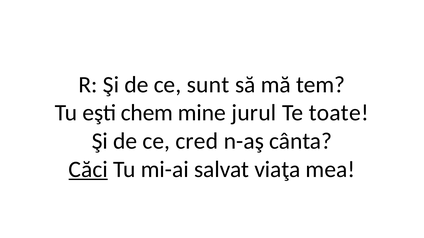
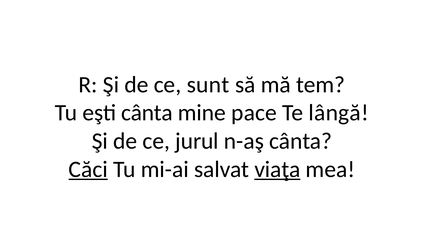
eşti chem: chem -> cânta
jurul: jurul -> pace
toate: toate -> lângă
cred: cred -> jurul
viaţa underline: none -> present
